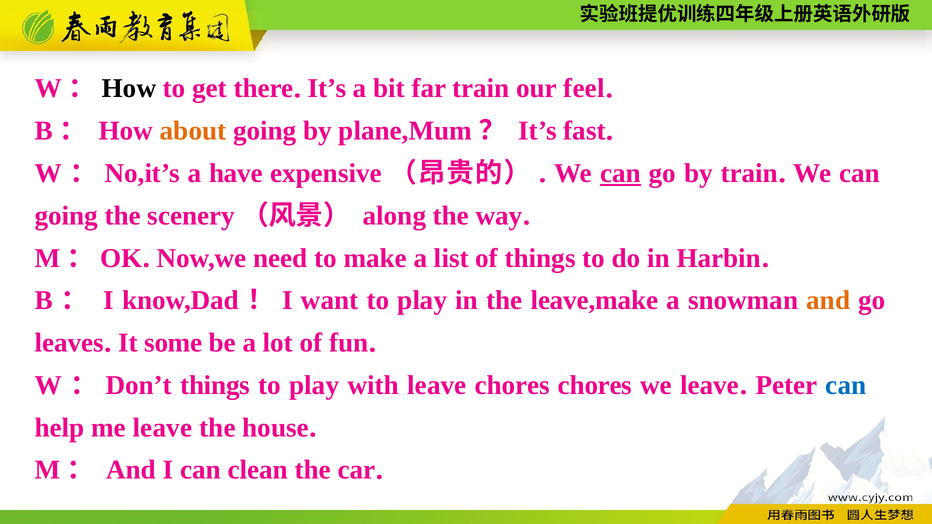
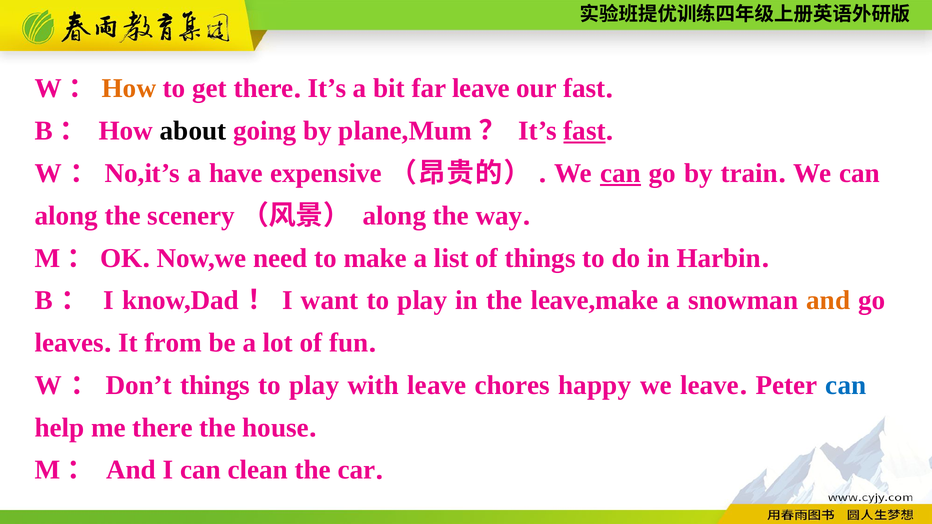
How at (129, 89) colour: black -> orange
far train: train -> leave
our feel: feel -> fast
about colour: orange -> black
fast at (585, 131) underline: none -> present
going at (66, 216): going -> along
some: some -> from
chores chores: chores -> happy
me leave: leave -> there
